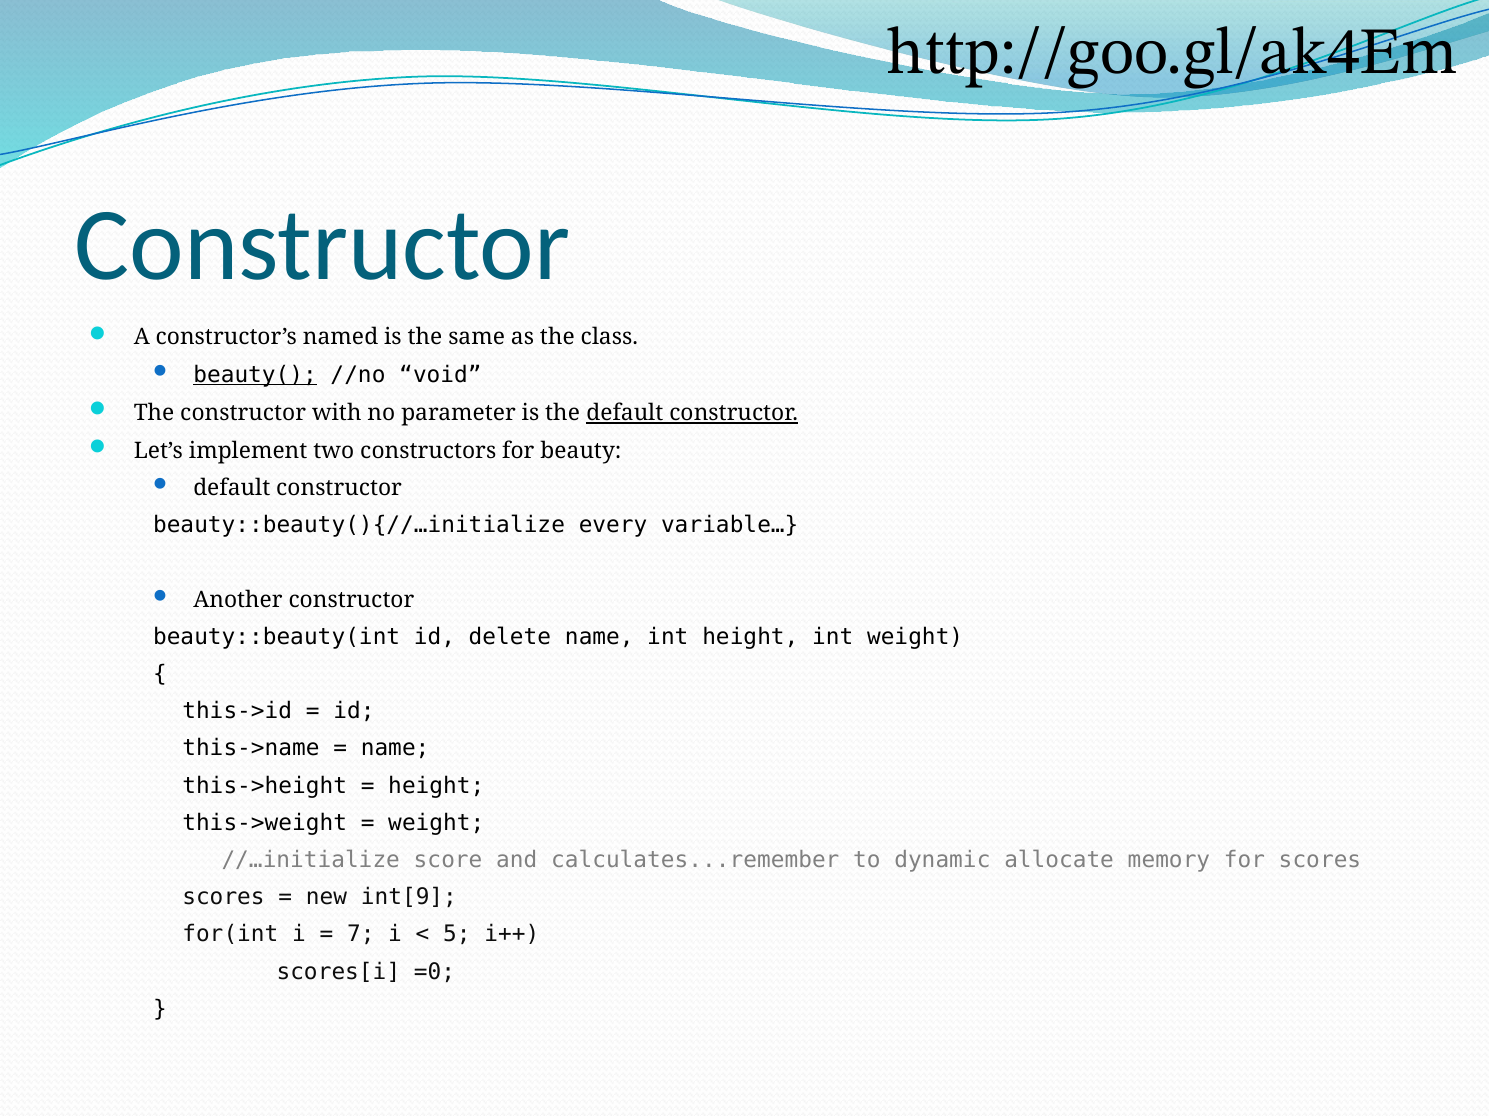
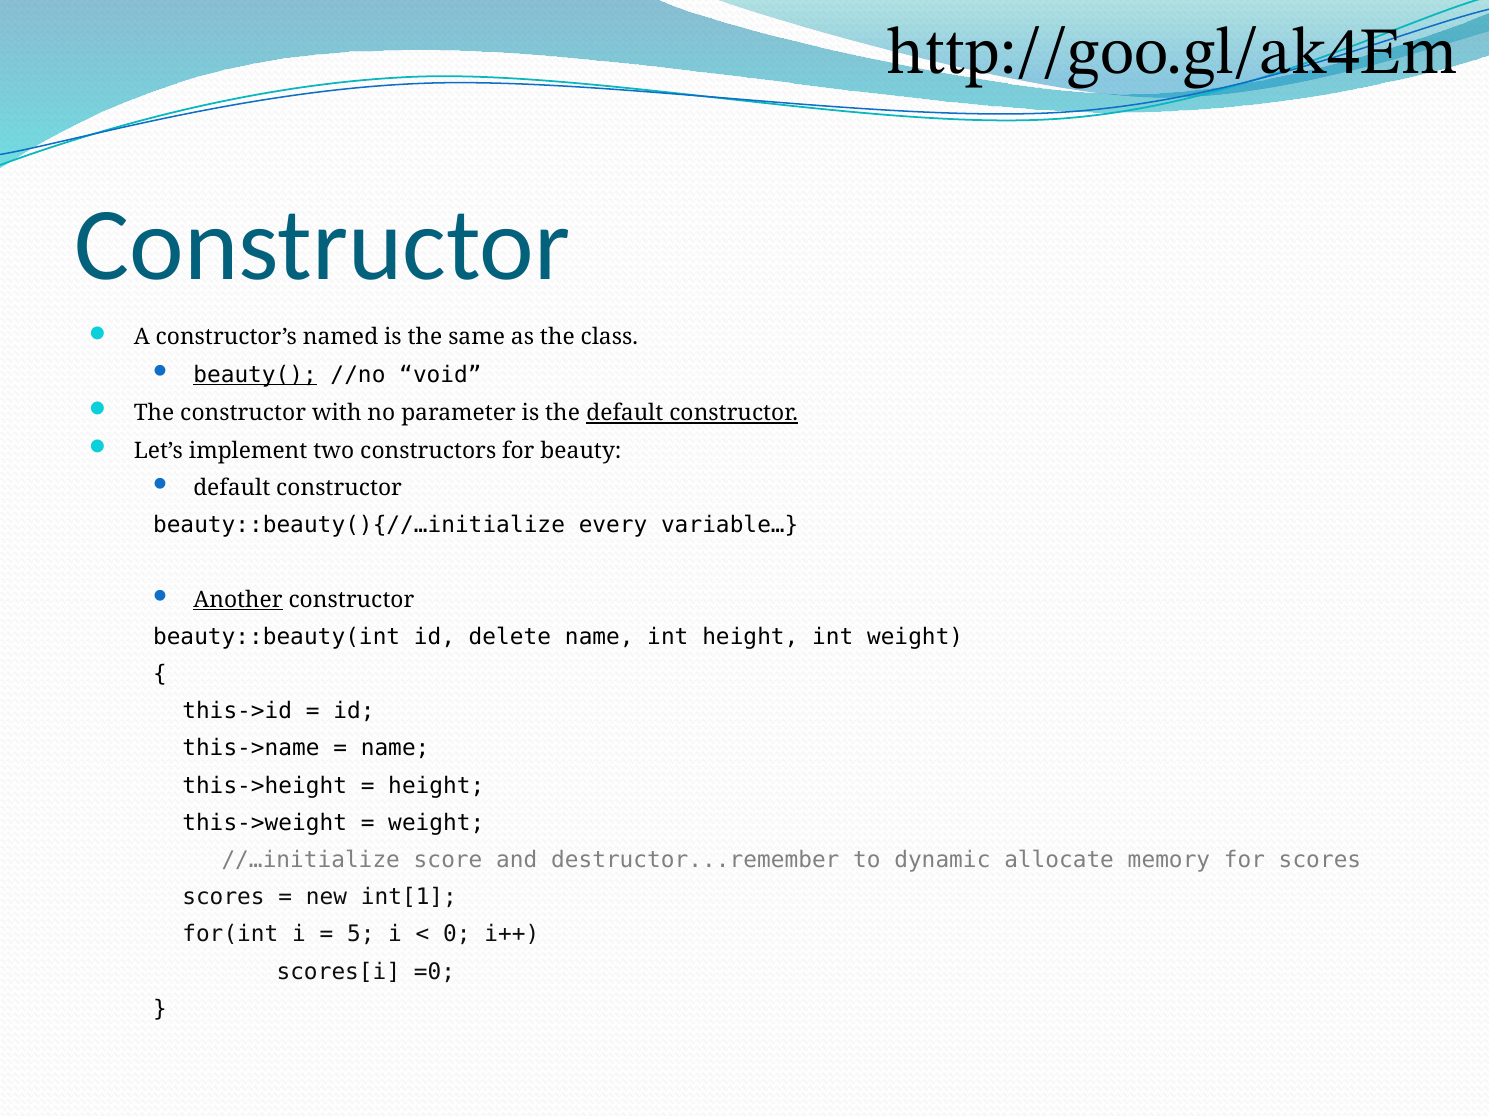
Another underline: none -> present
calculates...remember: calculates...remember -> destructor...remember
int[9: int[9 -> int[1
7: 7 -> 5
5: 5 -> 0
